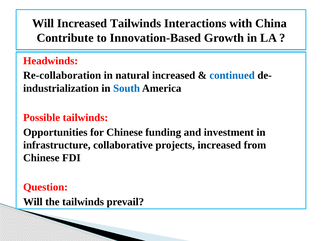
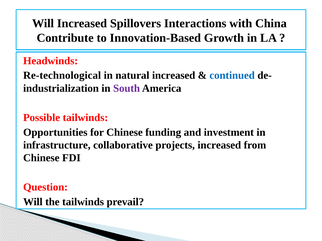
Increased Tailwinds: Tailwinds -> Spillovers
Re-collaboration: Re-collaboration -> Re-technological
South colour: blue -> purple
